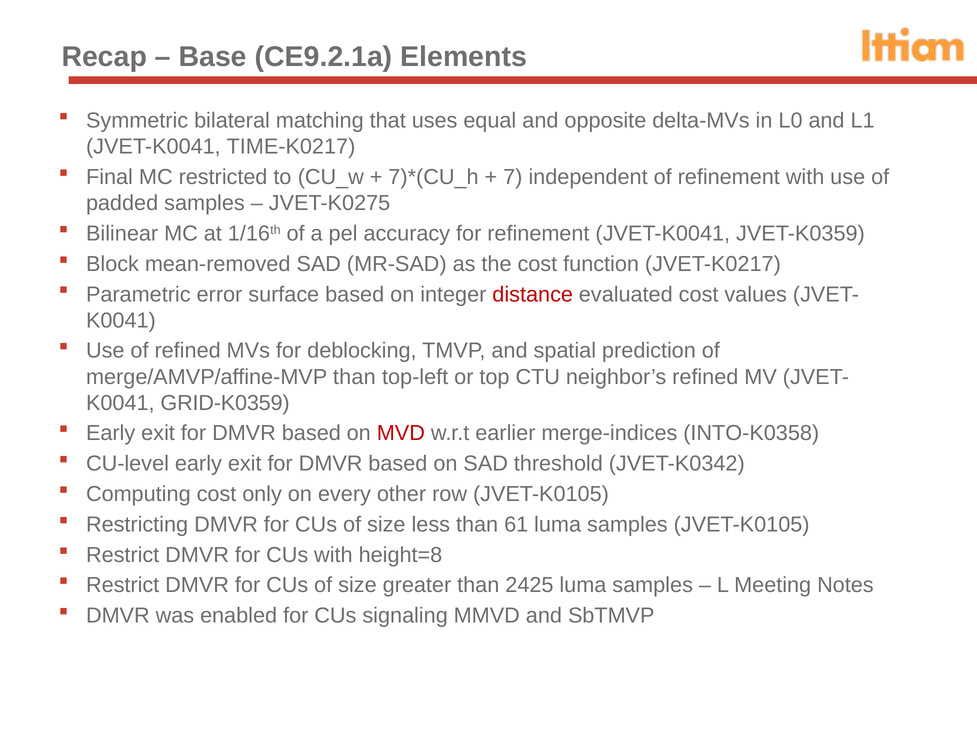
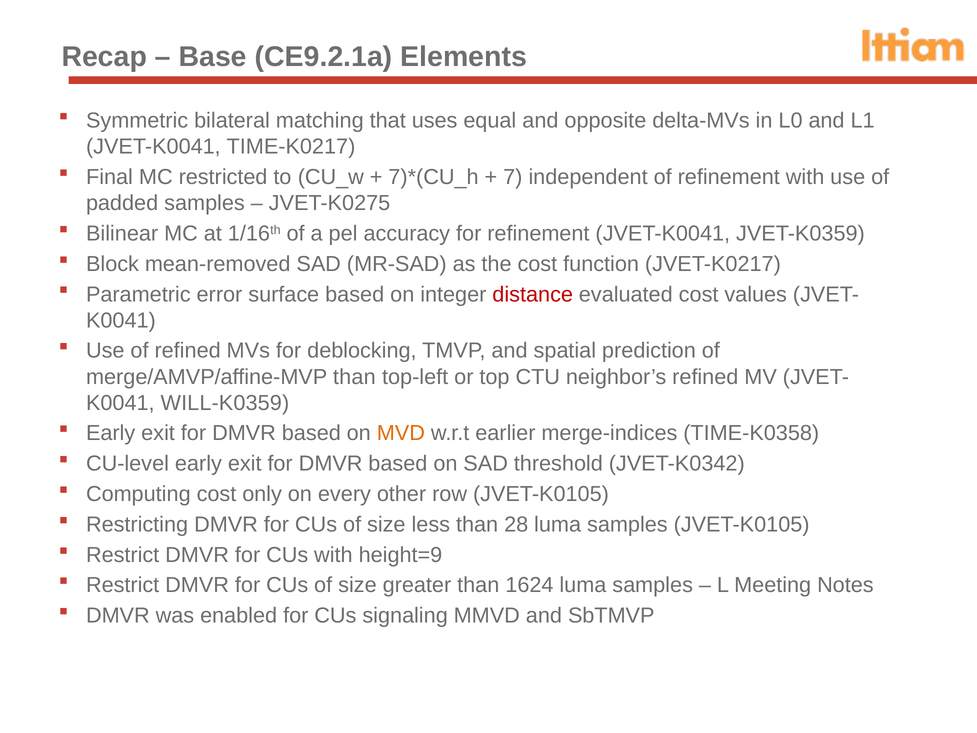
GRID-K0359: GRID-K0359 -> WILL-K0359
MVD colour: red -> orange
INTO-K0358: INTO-K0358 -> TIME-K0358
61: 61 -> 28
height=8: height=8 -> height=9
2425: 2425 -> 1624
